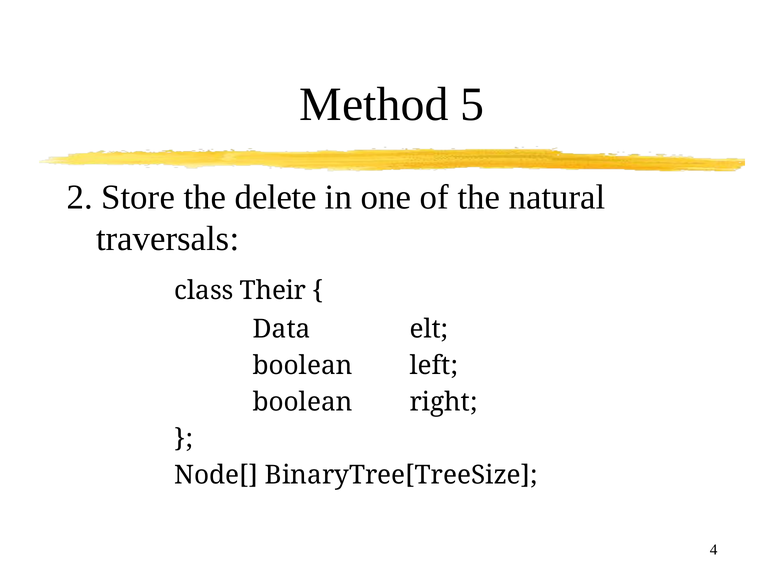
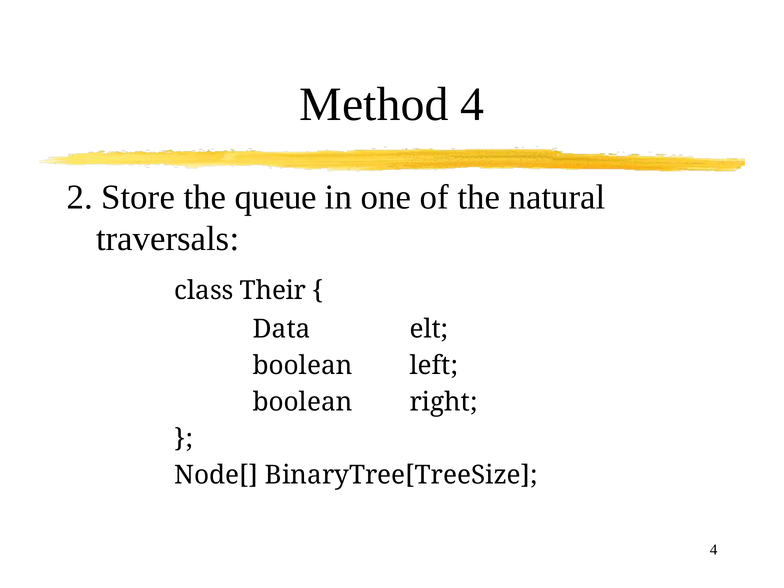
Method 5: 5 -> 4
delete: delete -> queue
